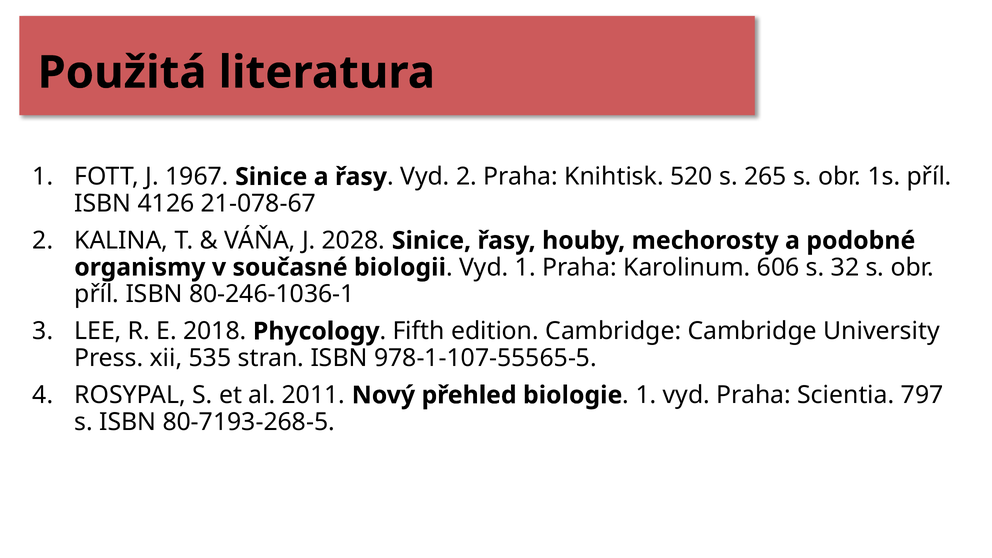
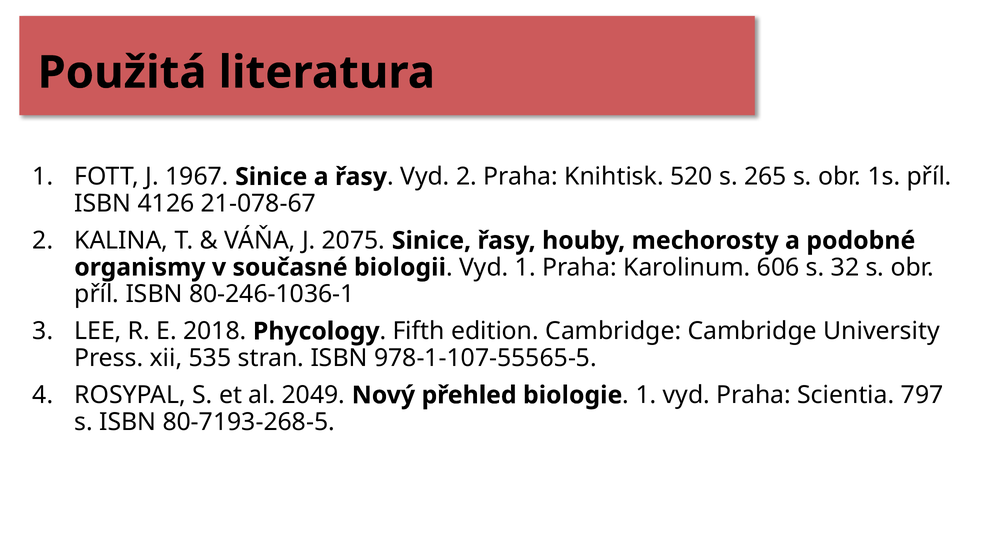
2028: 2028 -> 2075
2011: 2011 -> 2049
